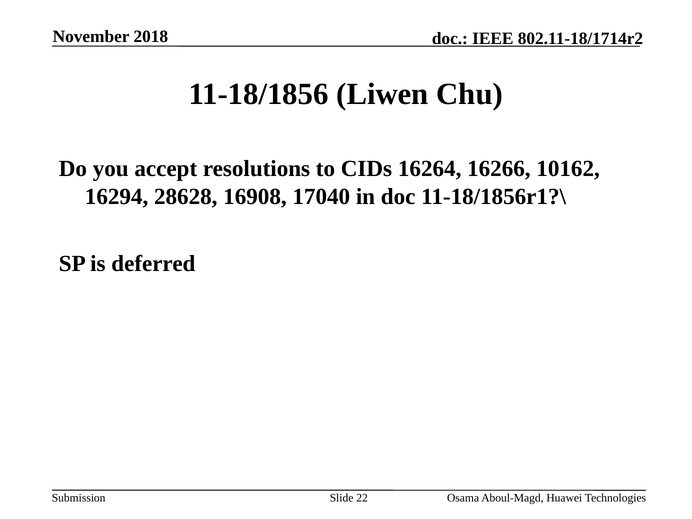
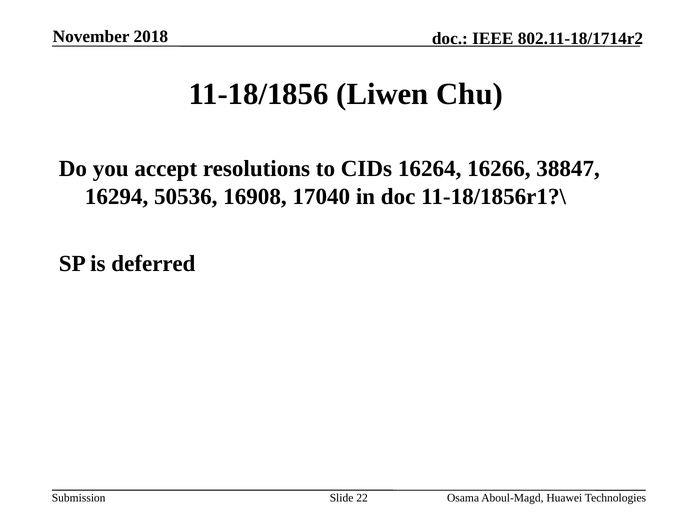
10162: 10162 -> 38847
28628: 28628 -> 50536
